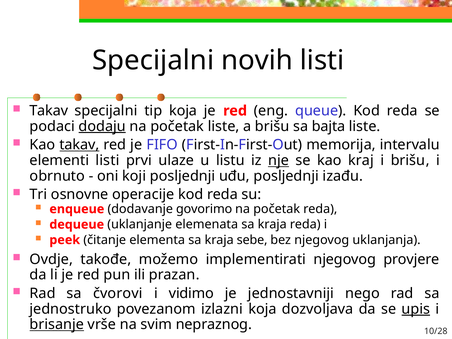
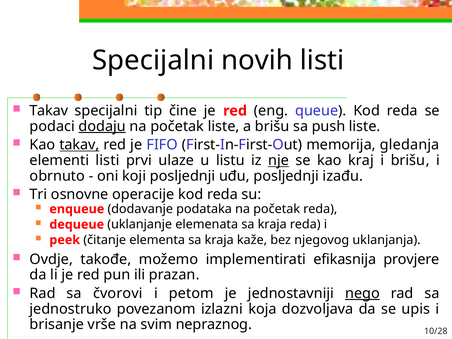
tip koja: koja -> čine
bajta: bajta -> push
intervalu: intervalu -> gledanja
govorimo: govorimo -> podataka
sebe: sebe -> kaže
implementirati njegovog: njegovog -> efikasnija
vidimo: vidimo -> petom
nego underline: none -> present
upis underline: present -> none
brisanje underline: present -> none
